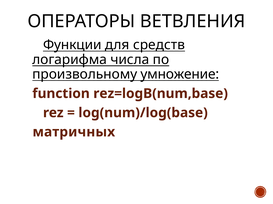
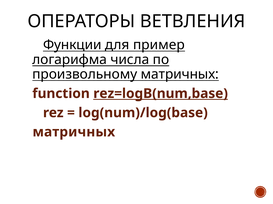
средств: средств -> пример
произвольному умножение: умножение -> матричных
rez=logB(num,base underline: none -> present
